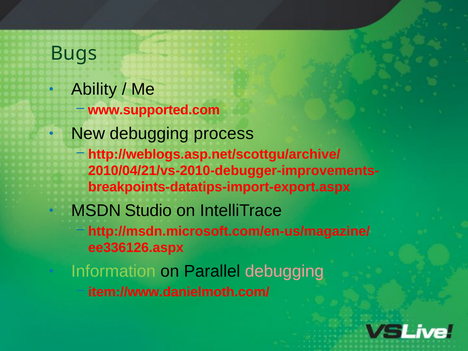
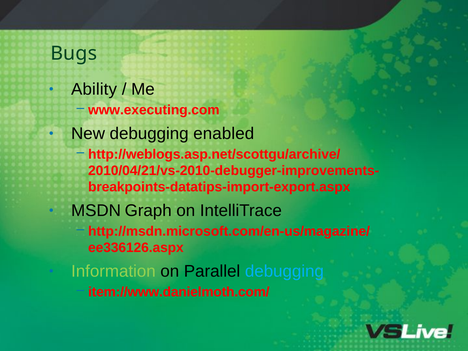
www.supported.com: www.supported.com -> www.executing.com
process: process -> enabled
Studio: Studio -> Graph
debugging at (284, 271) colour: pink -> light blue
